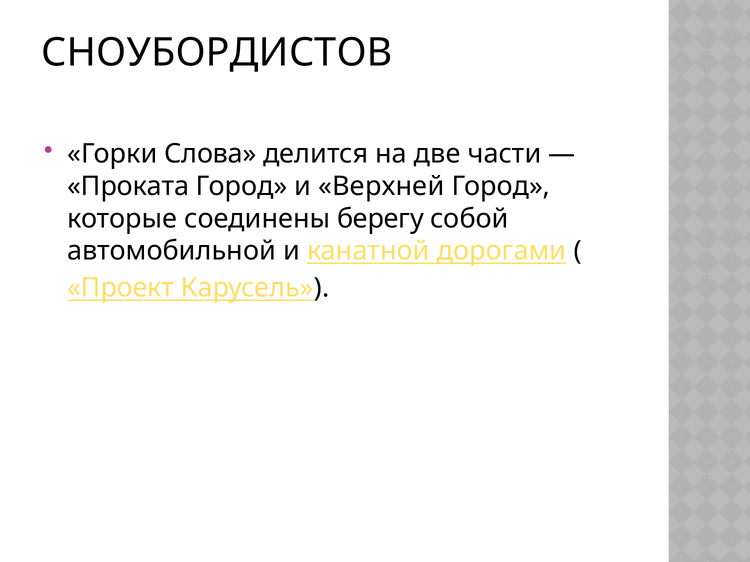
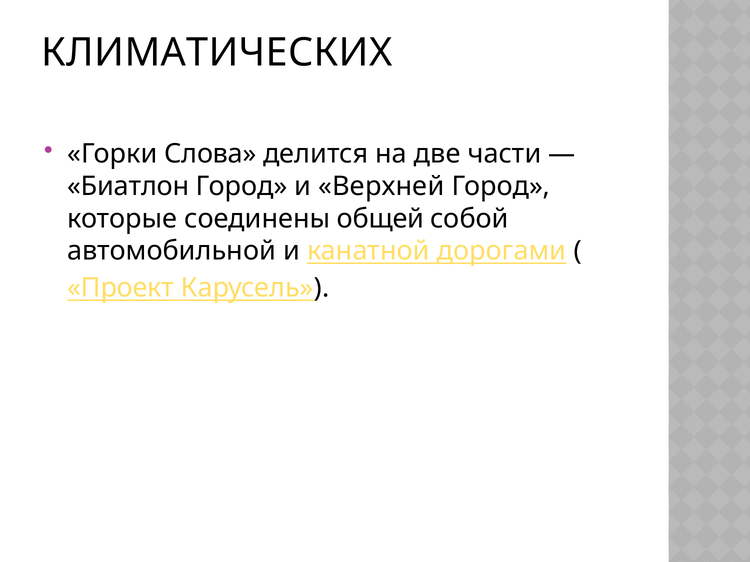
СНОУБОРДИСТОВ: СНОУБОРДИСТОВ -> КЛИМАТИЧЕСКИХ
Проката: Проката -> Биатлон
берегу: берегу -> общей
